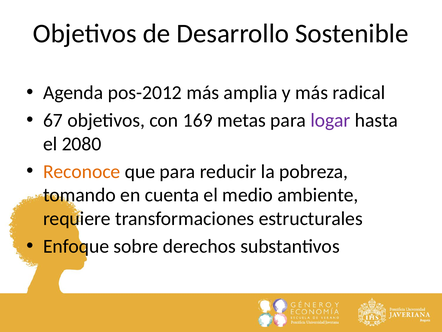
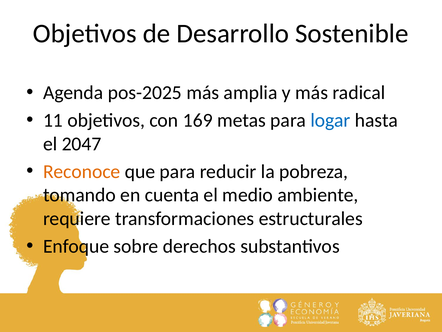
pos-2012: pos-2012 -> pos-2025
67: 67 -> 11
logar colour: purple -> blue
2080: 2080 -> 2047
